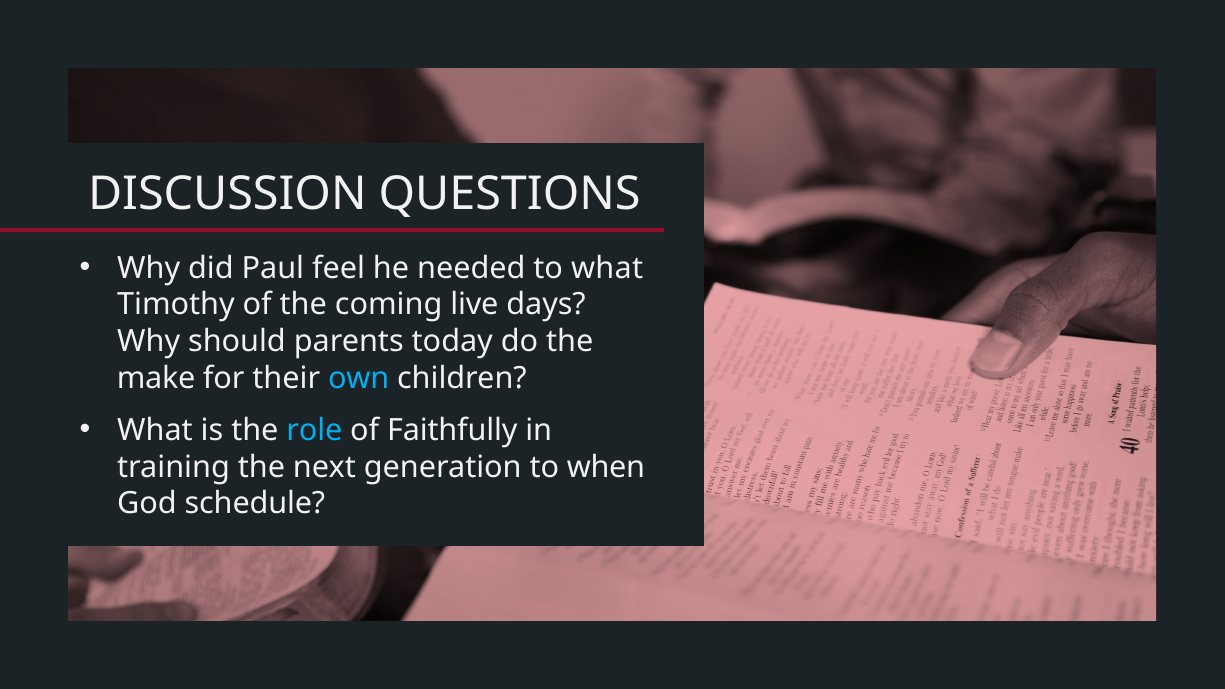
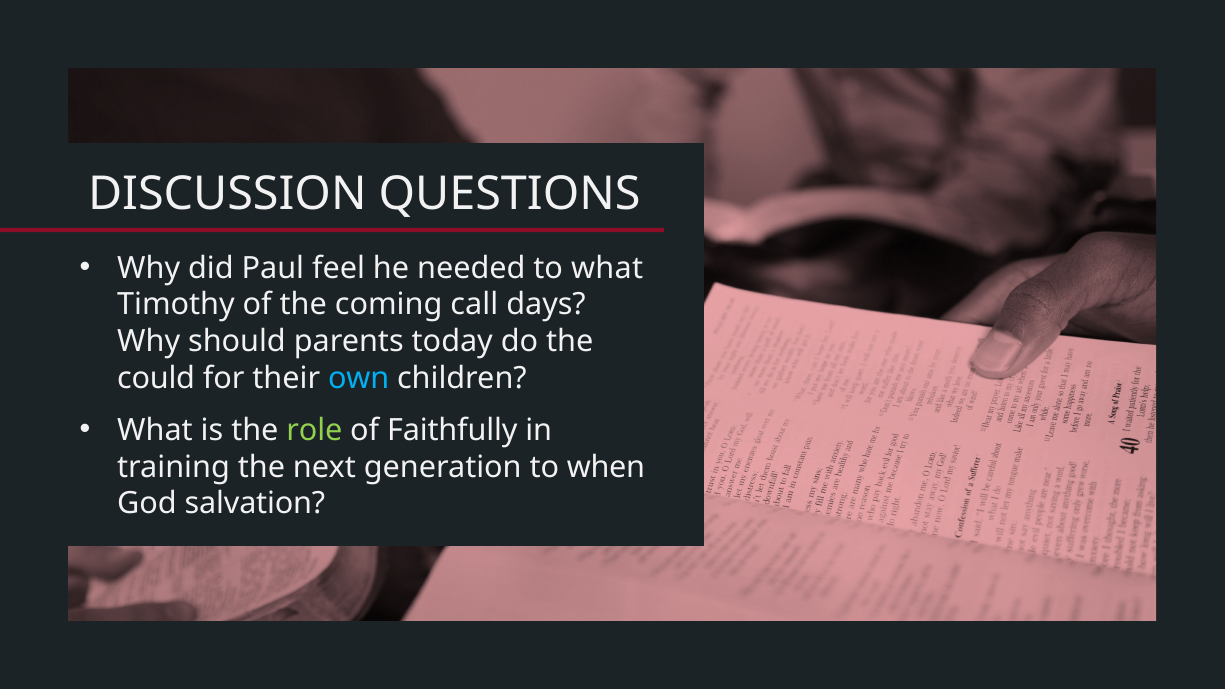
live: live -> call
make: make -> could
role colour: light blue -> light green
schedule: schedule -> salvation
